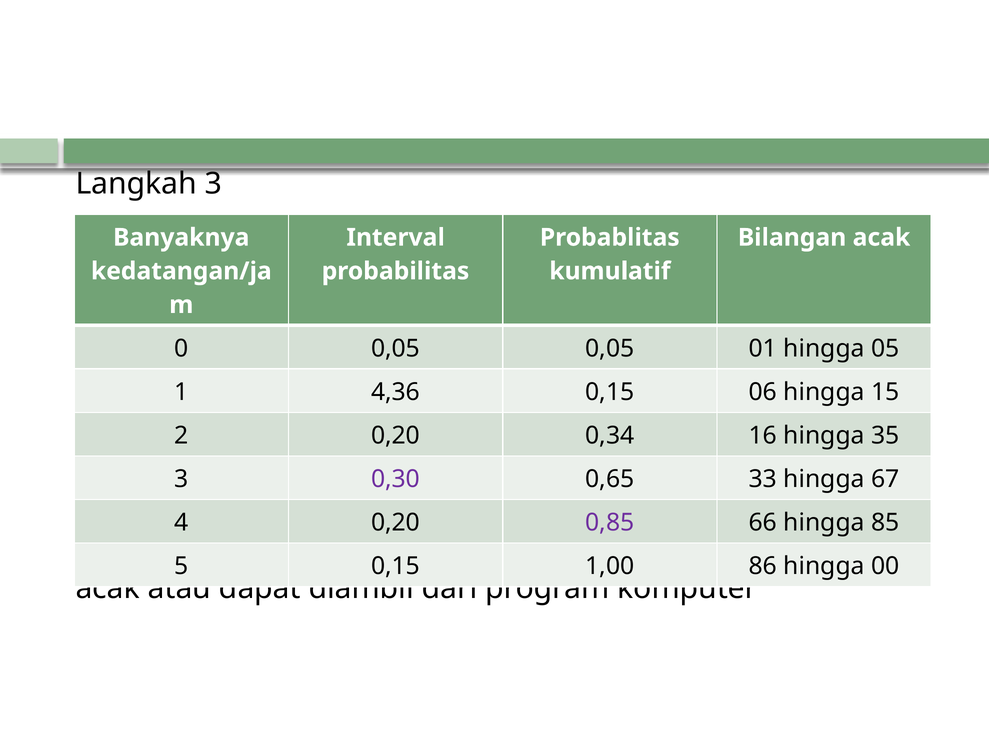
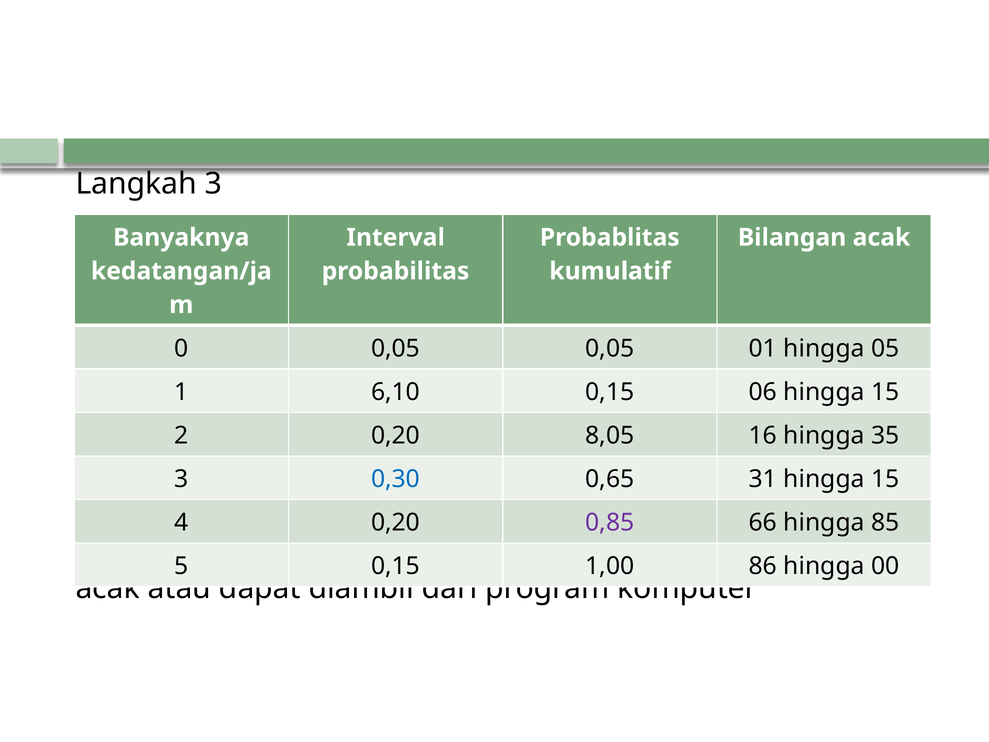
4,36: 4,36 -> 6,10
0,34: 0,34 -> 8,05
0,30 colour: purple -> blue
33: 33 -> 31
67 at (885, 479): 67 -> 15
